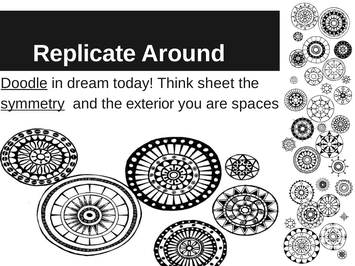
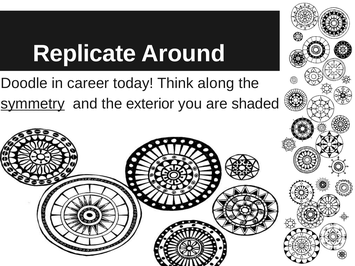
Doodle underline: present -> none
dream: dream -> career
sheet: sheet -> along
spaces: spaces -> shaded
